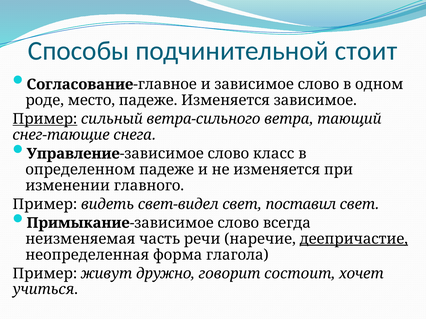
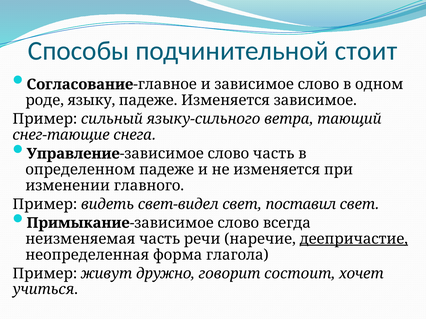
место: место -> языку
Пример at (45, 119) underline: present -> none
ветра-сильного: ветра-сильного -> языку-сильного
слово класс: класс -> часть
